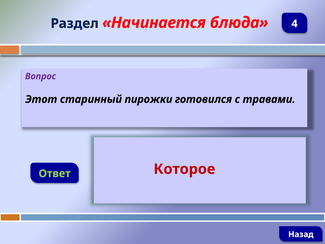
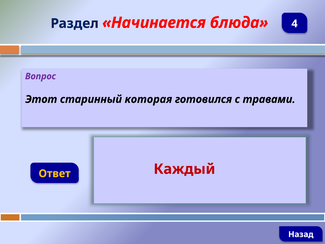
пирожки: пирожки -> которая
Которое: Которое -> Каждый
Ответ colour: light green -> yellow
